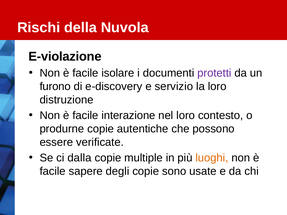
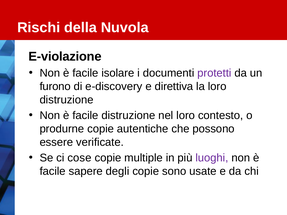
servizio: servizio -> direttiva
facile interazione: interazione -> distruzione
dalla: dalla -> cose
luoghi colour: orange -> purple
